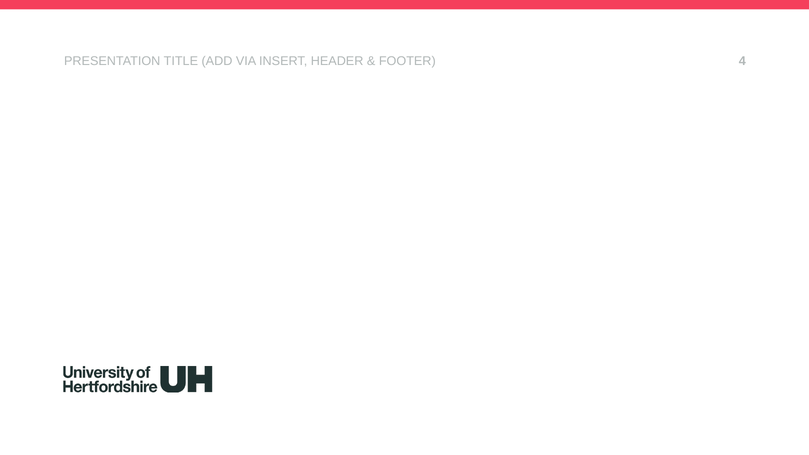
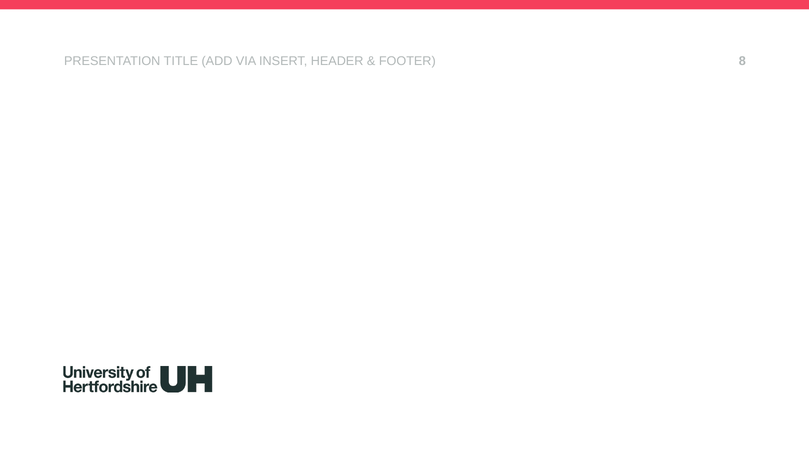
4: 4 -> 8
